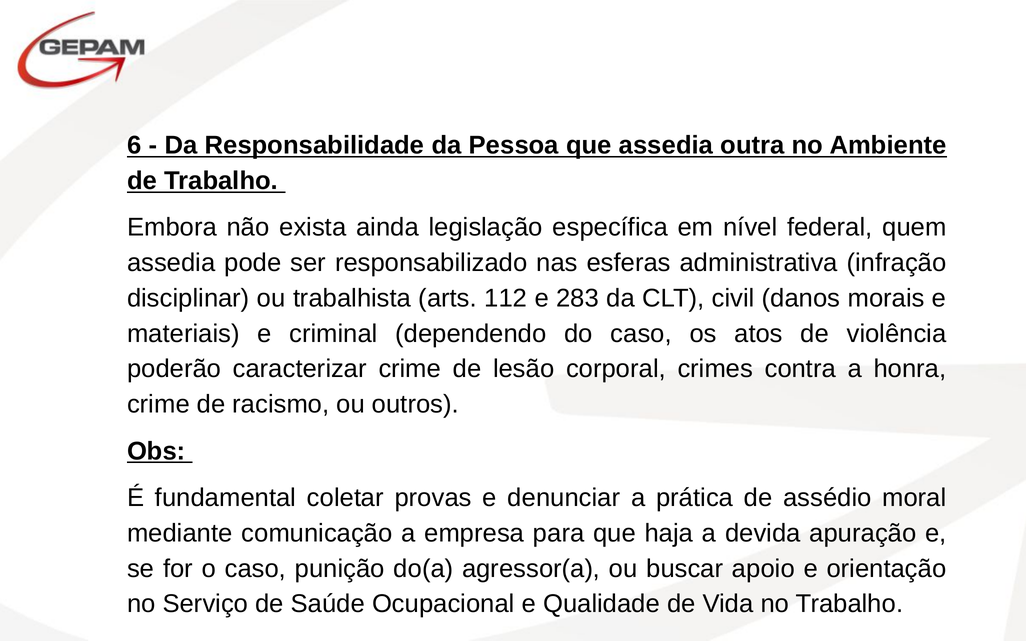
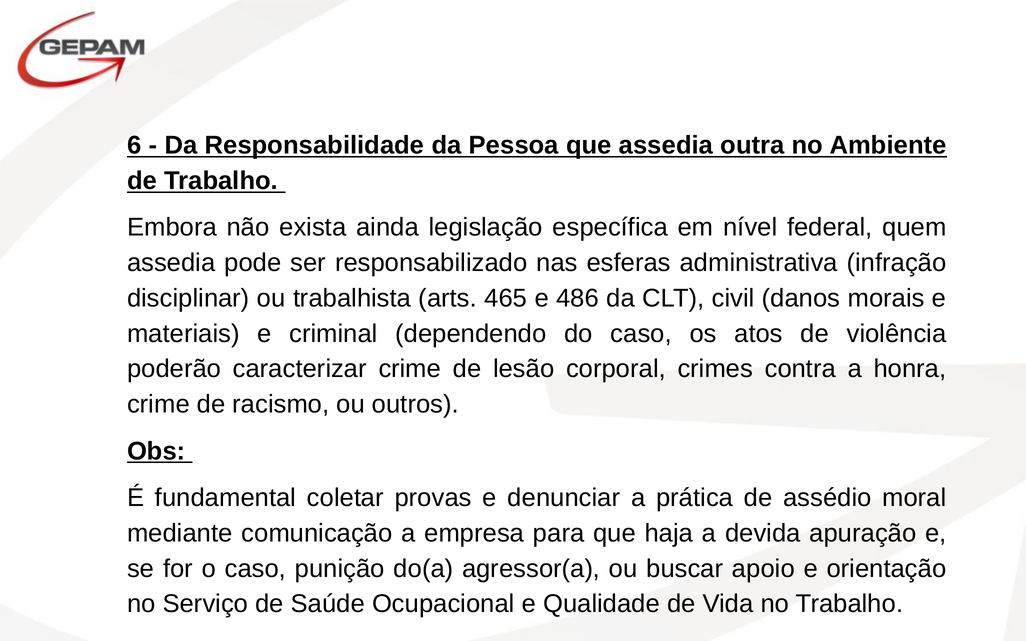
112: 112 -> 465
283: 283 -> 486
